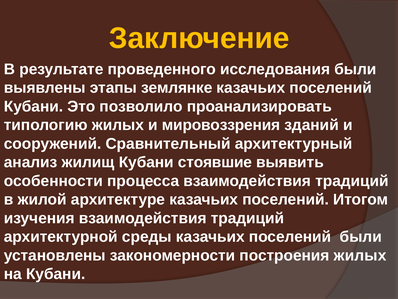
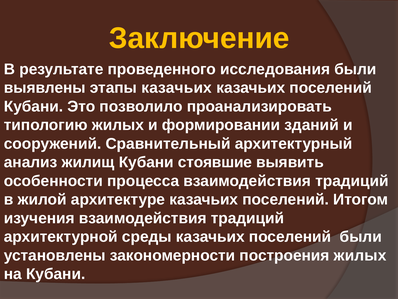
этапы землянке: землянке -> казачьих
мировоззрения: мировоззрения -> формировании
